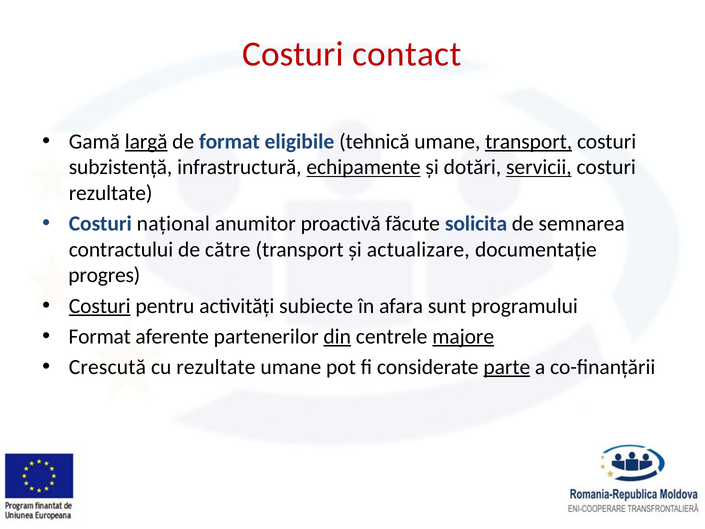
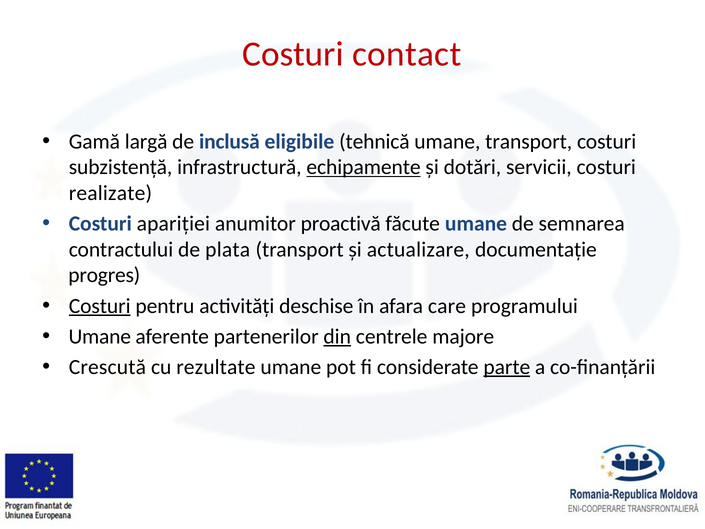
largă underline: present -> none
de format: format -> inclusă
transport at (529, 141) underline: present -> none
servicii underline: present -> none
rezultate at (111, 193): rezultate -> realizate
național: național -> apariției
făcute solicita: solicita -> umane
către: către -> plata
subiecte: subiecte -> deschise
sunt: sunt -> care
Format at (100, 336): Format -> Umane
majore underline: present -> none
